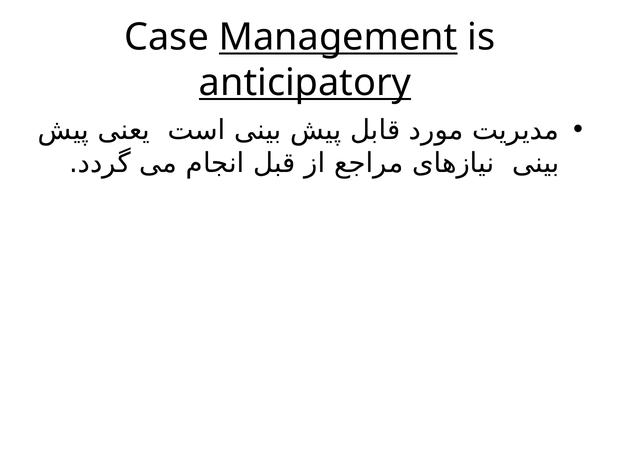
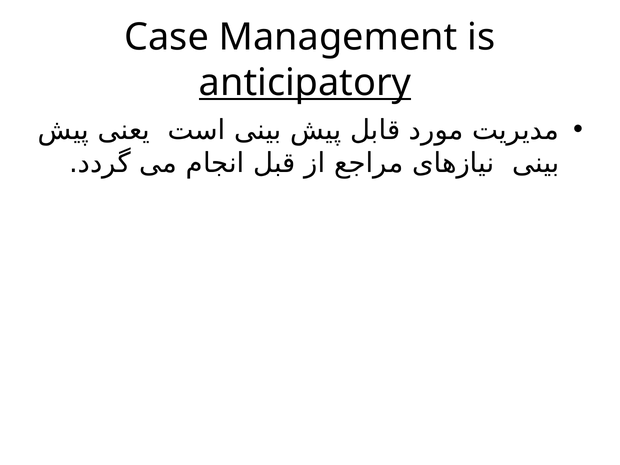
Management underline: present -> none
